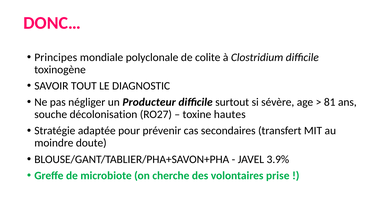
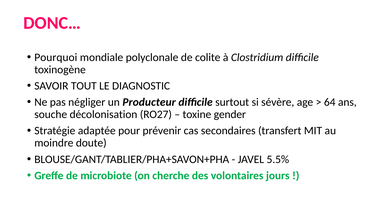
Principes: Principes -> Pourquoi
81: 81 -> 64
hautes: hautes -> gender
3.9%: 3.9% -> 5.5%
prise: prise -> jours
